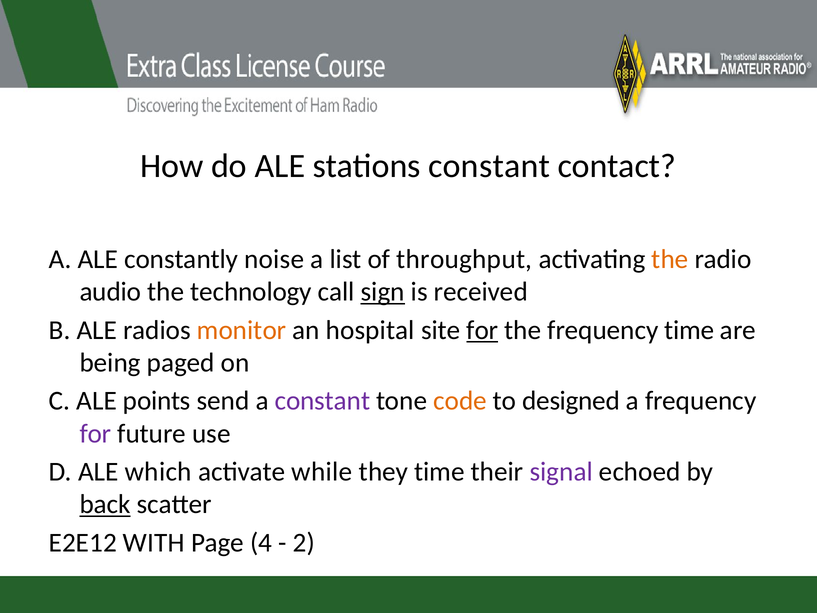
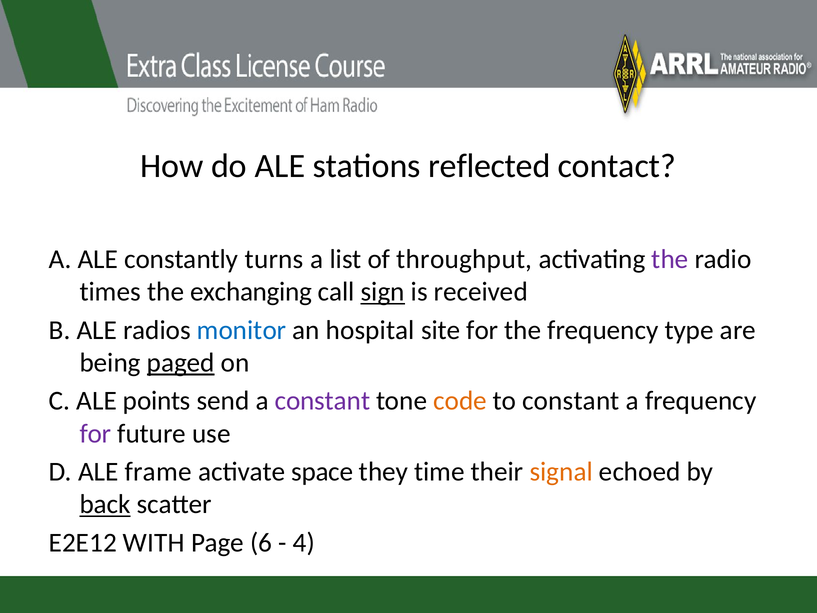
stations constant: constant -> reflected
noise: noise -> turns
the at (670, 259) colour: orange -> purple
audio: audio -> times
technology: technology -> exchanging
monitor colour: orange -> blue
for at (482, 330) underline: present -> none
frequency time: time -> type
paged underline: none -> present
to designed: designed -> constant
which: which -> frame
while: while -> space
signal colour: purple -> orange
4: 4 -> 6
2: 2 -> 4
